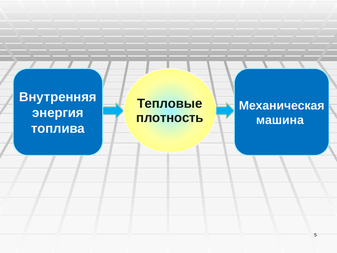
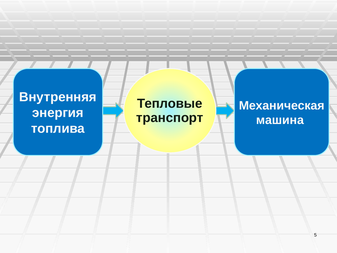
плотность: плотность -> транспорт
